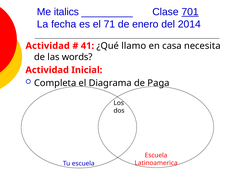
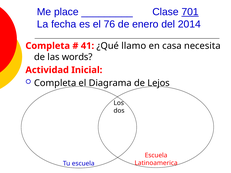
italics: italics -> place
71: 71 -> 76
Actividad at (48, 46): Actividad -> Completa
Paga: Paga -> Lejos
